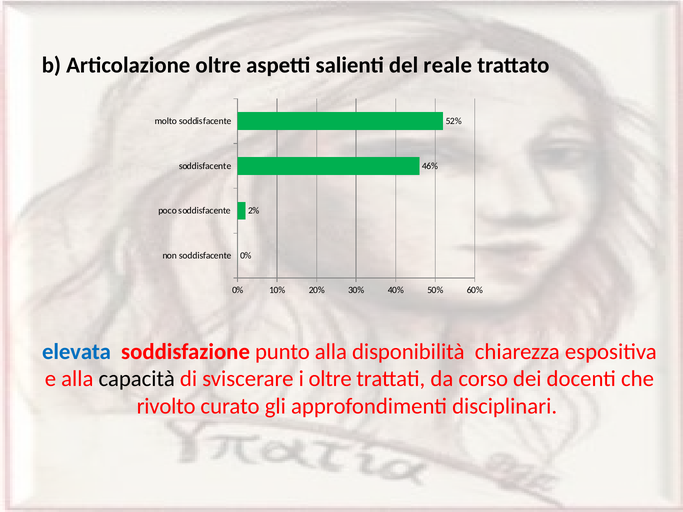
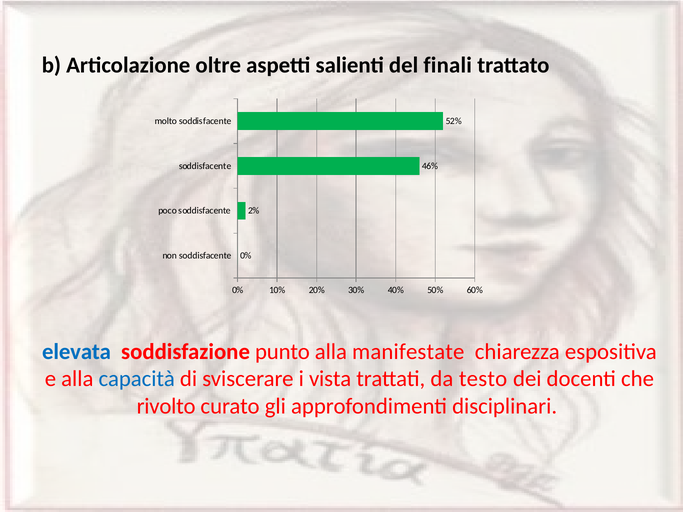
reale: reale -> finali
disponibilità: disponibilità -> manifestate
capacità colour: black -> blue
i oltre: oltre -> vista
corso: corso -> testo
